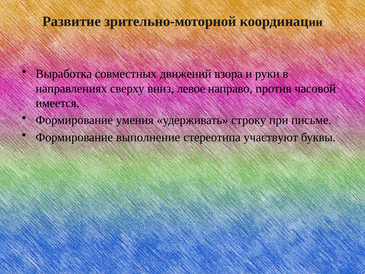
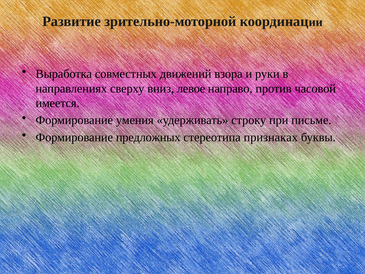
выполнение: выполнение -> предложных
участвуют: участвуют -> признаках
